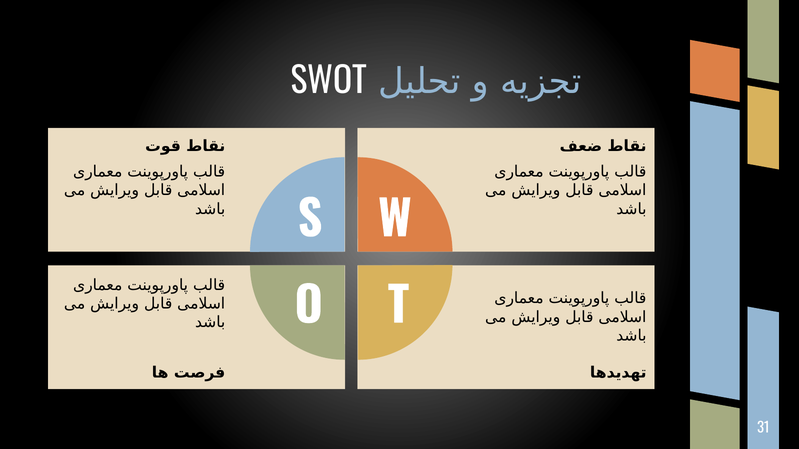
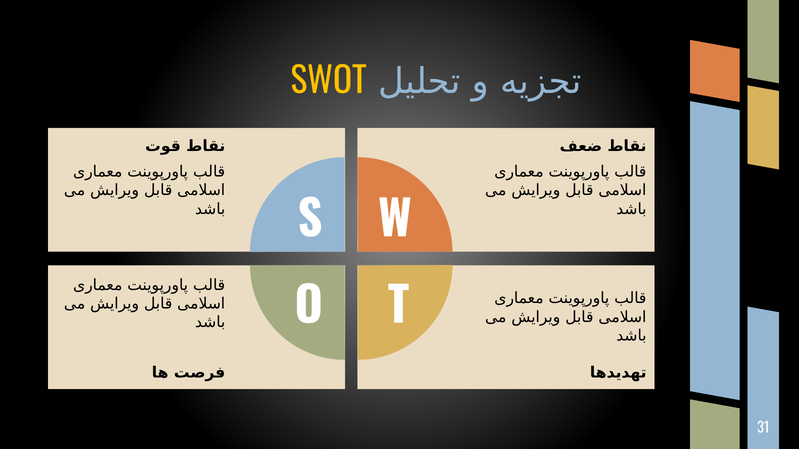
SWOT colour: white -> yellow
